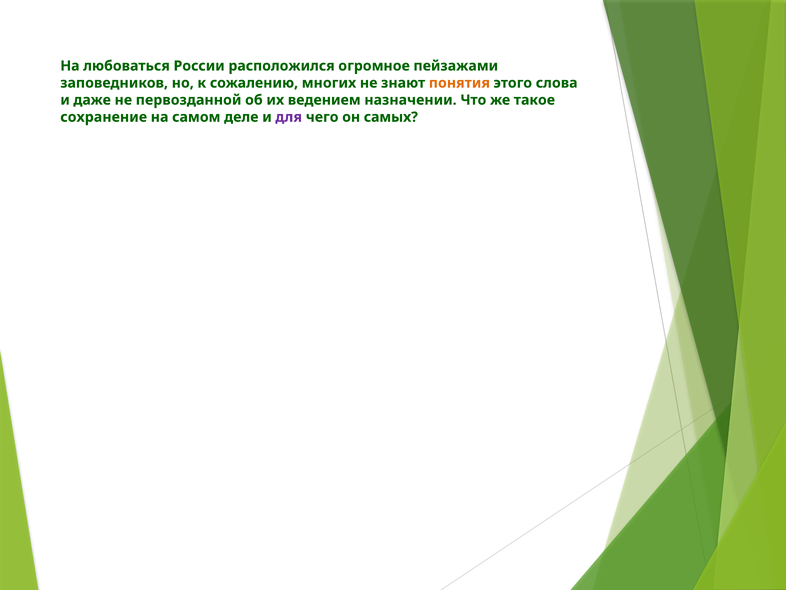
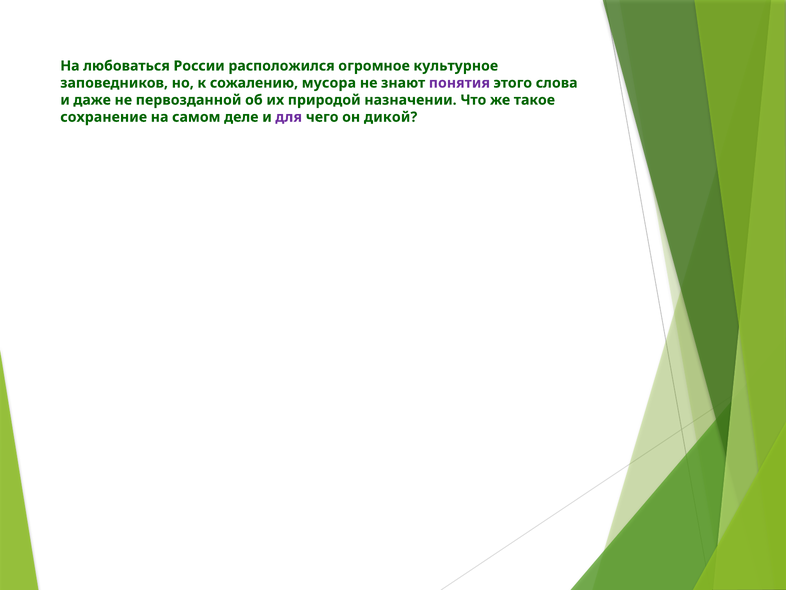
пейзажами: пейзажами -> культурное
многих: многих -> мусора
понятия colour: orange -> purple
ведением: ведением -> природой
самых: самых -> дикой
